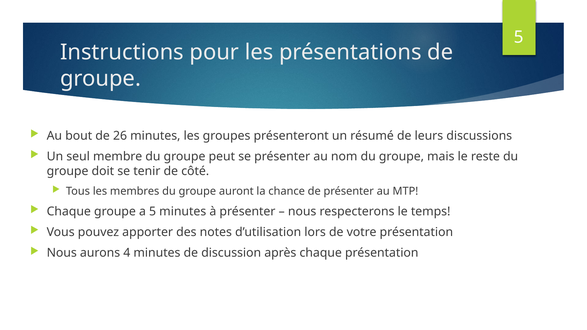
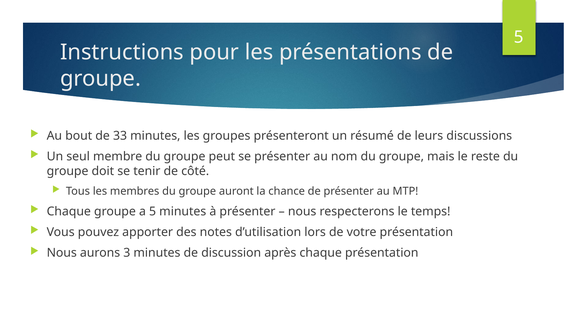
26: 26 -> 33
4: 4 -> 3
